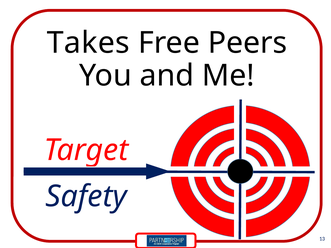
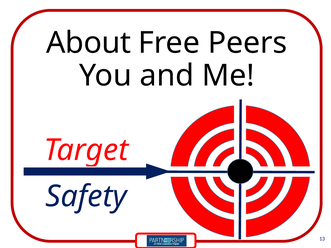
Takes: Takes -> About
